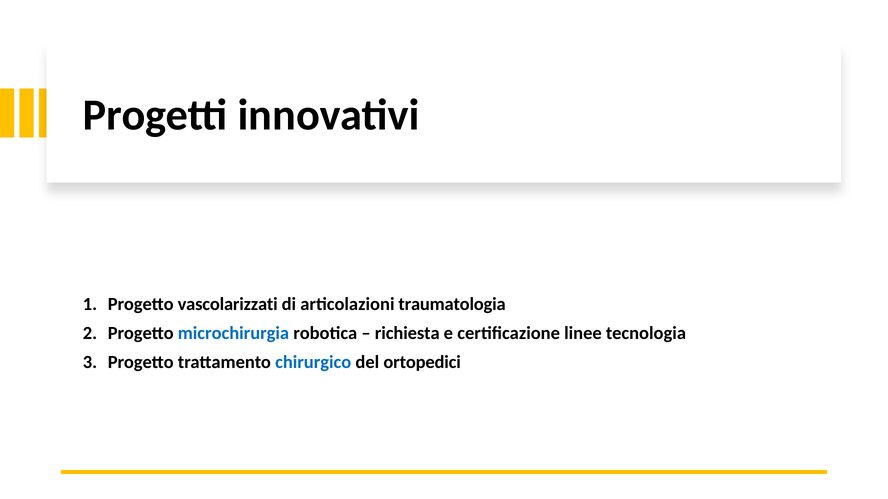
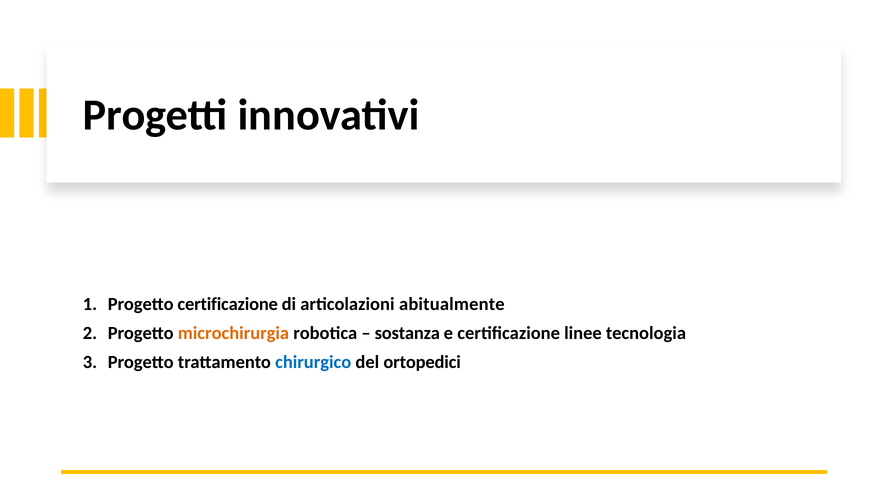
Progetto vascolarizzati: vascolarizzati -> certificazione
traumatologia: traumatologia -> abitualmente
microchirurgia colour: blue -> orange
richiesta: richiesta -> sostanza
